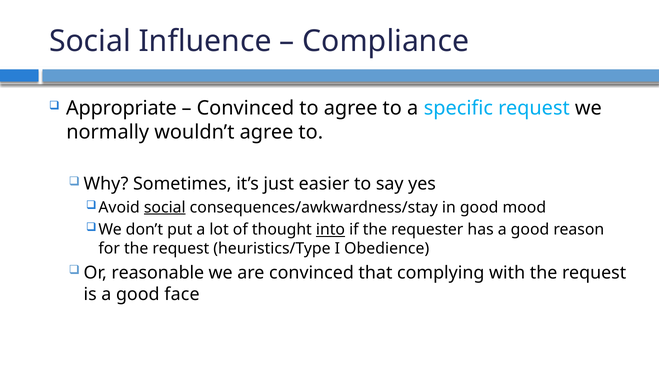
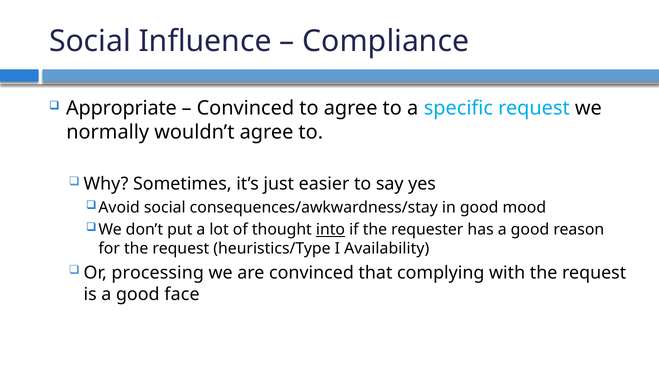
social at (165, 207) underline: present -> none
Obedience: Obedience -> Availability
reasonable: reasonable -> processing
